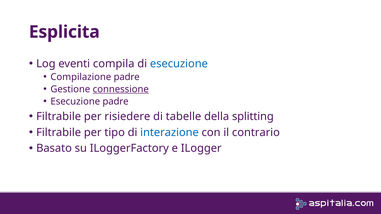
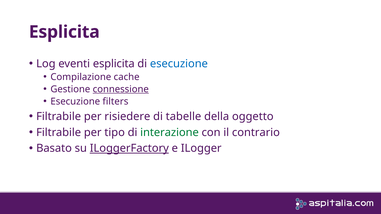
eventi compila: compila -> esplicita
Compilazione padre: padre -> cache
Esecuzione padre: padre -> filters
splitting: splitting -> oggetto
interazione colour: blue -> green
ILoggerFactory underline: none -> present
